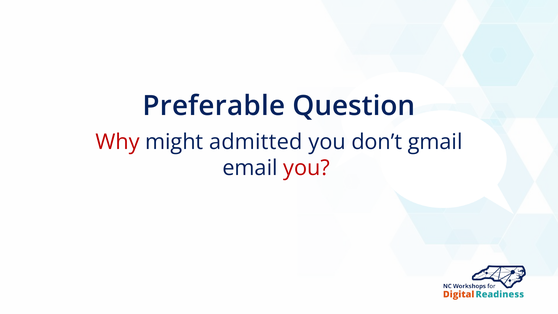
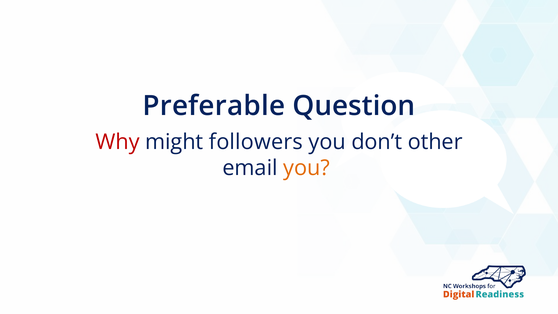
admitted: admitted -> followers
gmail: gmail -> other
you at (306, 168) colour: red -> orange
